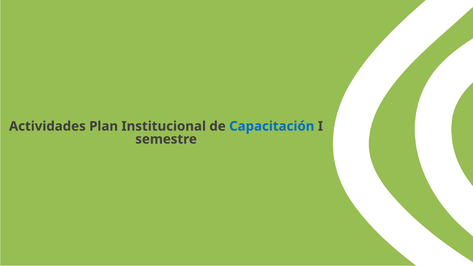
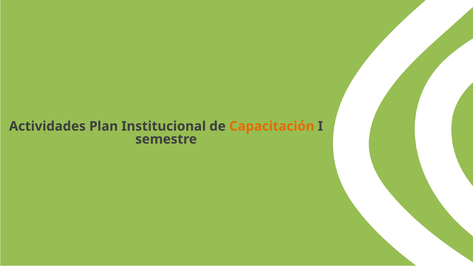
Capacitación colour: blue -> orange
